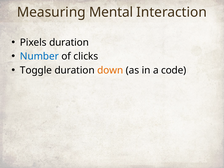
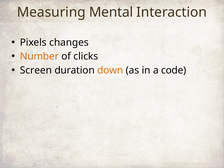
Pixels duration: duration -> changes
Number colour: blue -> orange
Toggle: Toggle -> Screen
